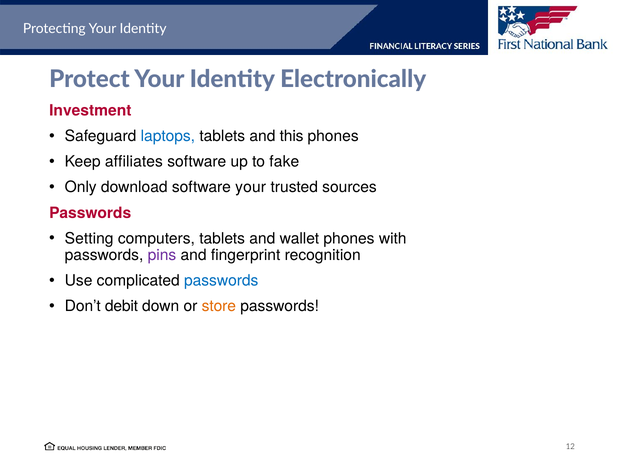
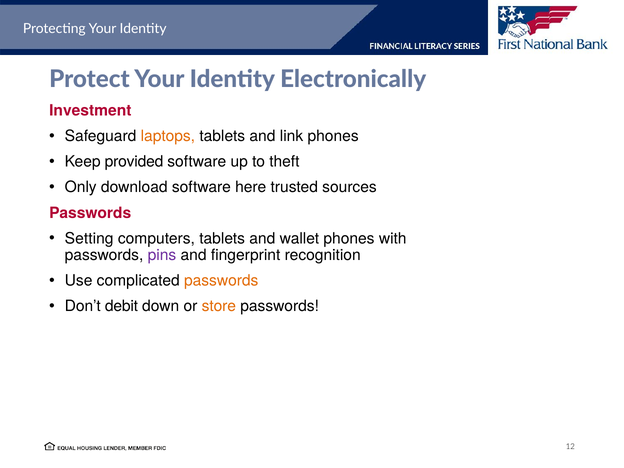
laptops colour: blue -> orange
this: this -> link
affiliates: affiliates -> provided
fake: fake -> theft
software your: your -> here
passwords at (221, 281) colour: blue -> orange
